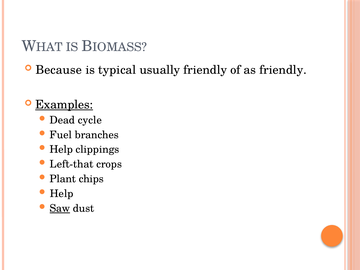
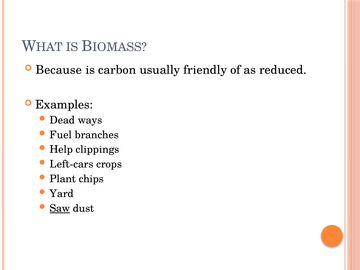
typical: typical -> carbon
as friendly: friendly -> reduced
Examples underline: present -> none
cycle: cycle -> ways
Left-that: Left-that -> Left-cars
Help at (62, 194): Help -> Yard
